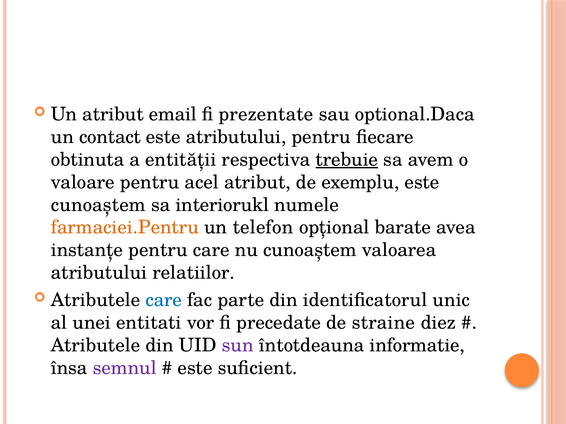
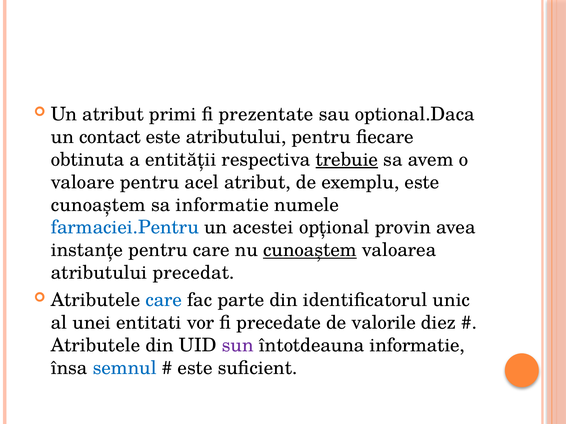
email: email -> primi
sa interiorukl: interiorukl -> informatie
farmaciei.Pentru colour: orange -> blue
telefon: telefon -> acestei
barate: barate -> provin
cunoaștem at (310, 250) underline: none -> present
relatiilor: relatiilor -> precedat
straine: straine -> valorile
semnul colour: purple -> blue
